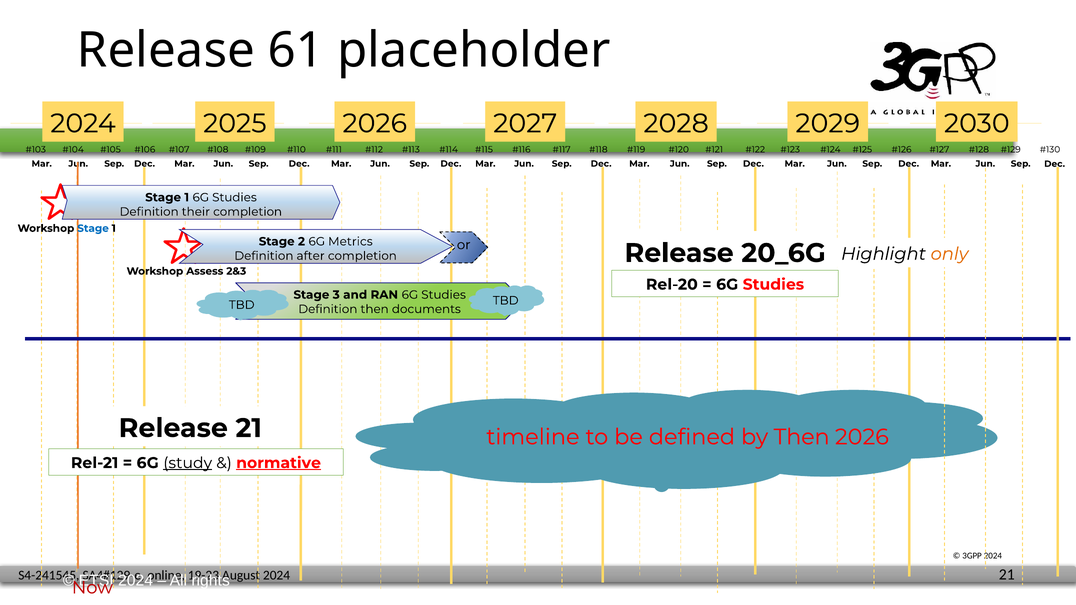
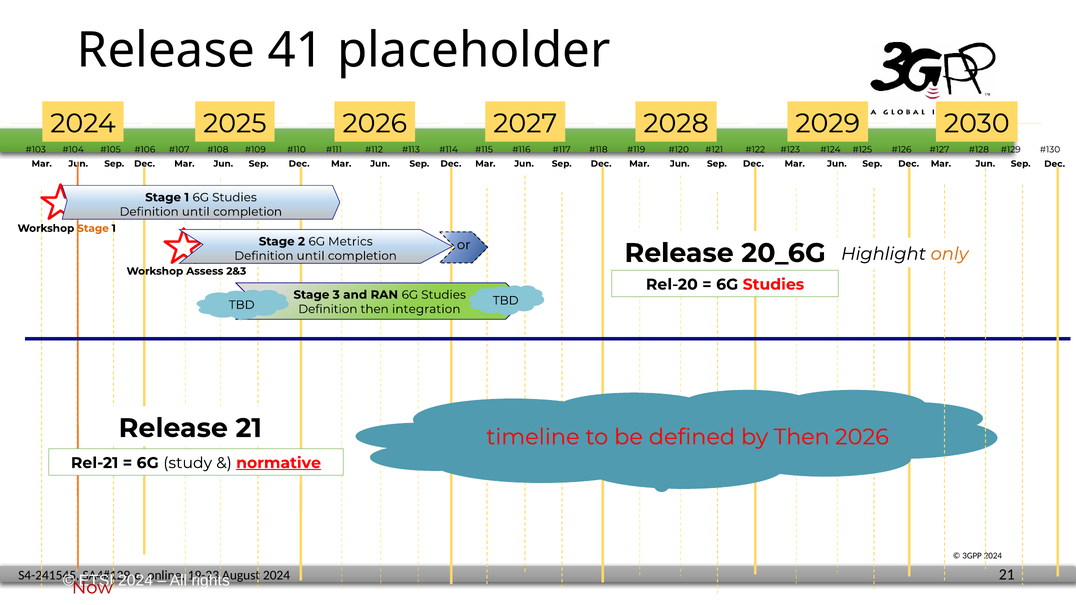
61: 61 -> 41
their at (196, 212): their -> until
Stage at (93, 228) colour: blue -> orange
after at (311, 256): after -> until
documents: documents -> integration
study underline: present -> none
